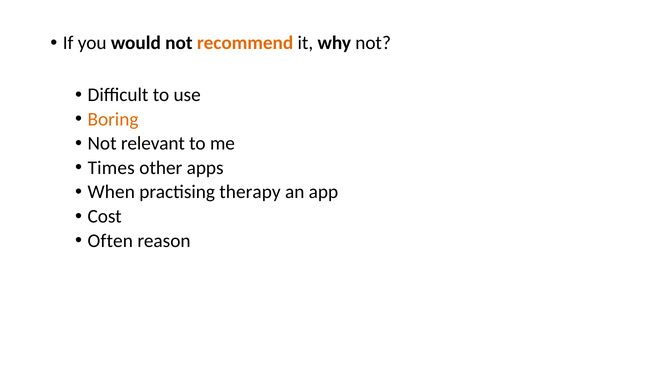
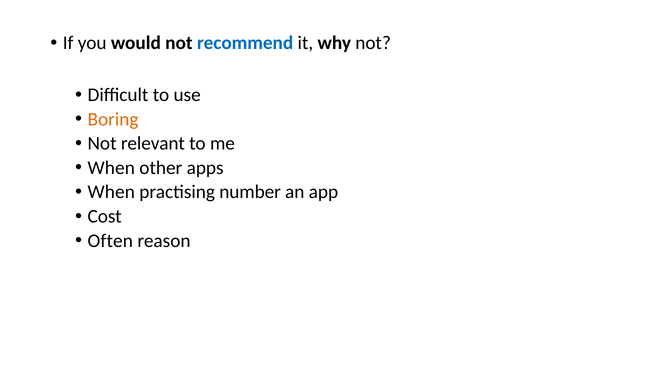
recommend colour: orange -> blue
Times at (111, 168): Times -> When
therapy: therapy -> number
